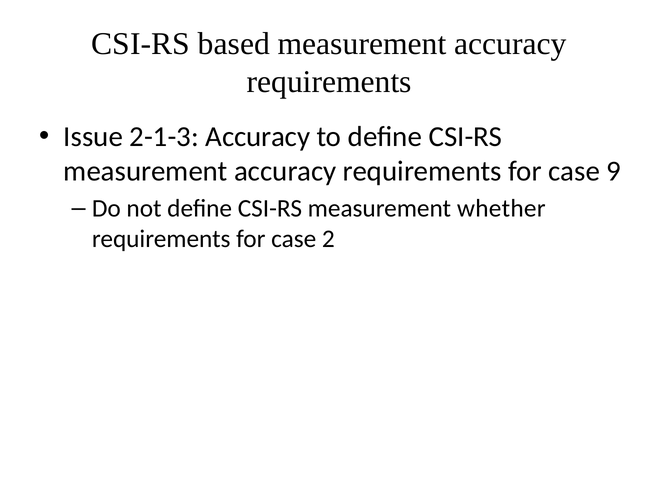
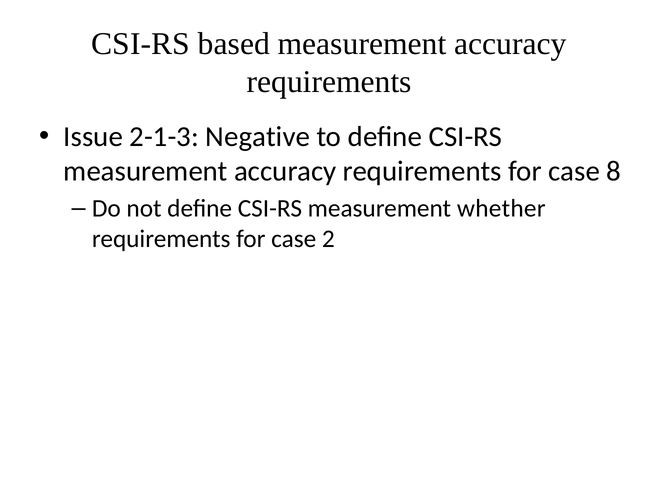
2-1-3 Accuracy: Accuracy -> Negative
9: 9 -> 8
